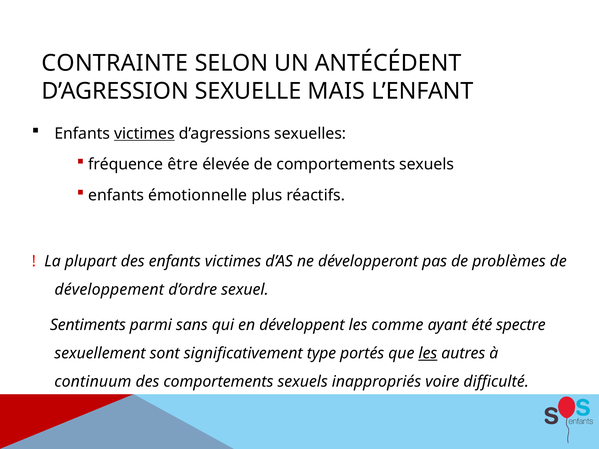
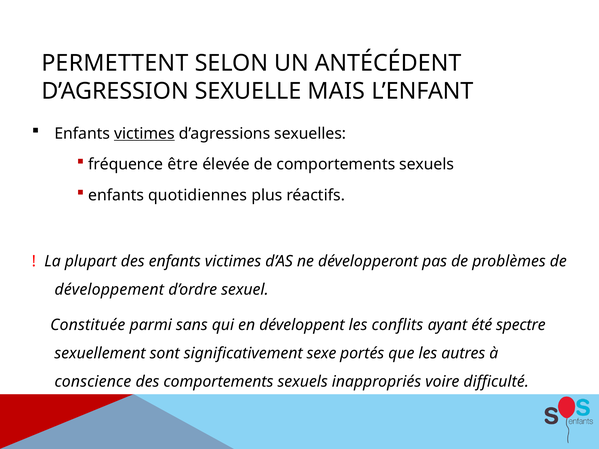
CONTRAINTE: CONTRAINTE -> PERMETTENT
émotionnelle: émotionnelle -> quotidiennes
Sentiments: Sentiments -> Constituée
comme: comme -> conflits
type: type -> sexe
les at (428, 353) underline: present -> none
continuum: continuum -> conscience
